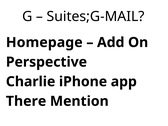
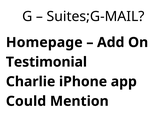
Perspective: Perspective -> Testimonial
There: There -> Could
